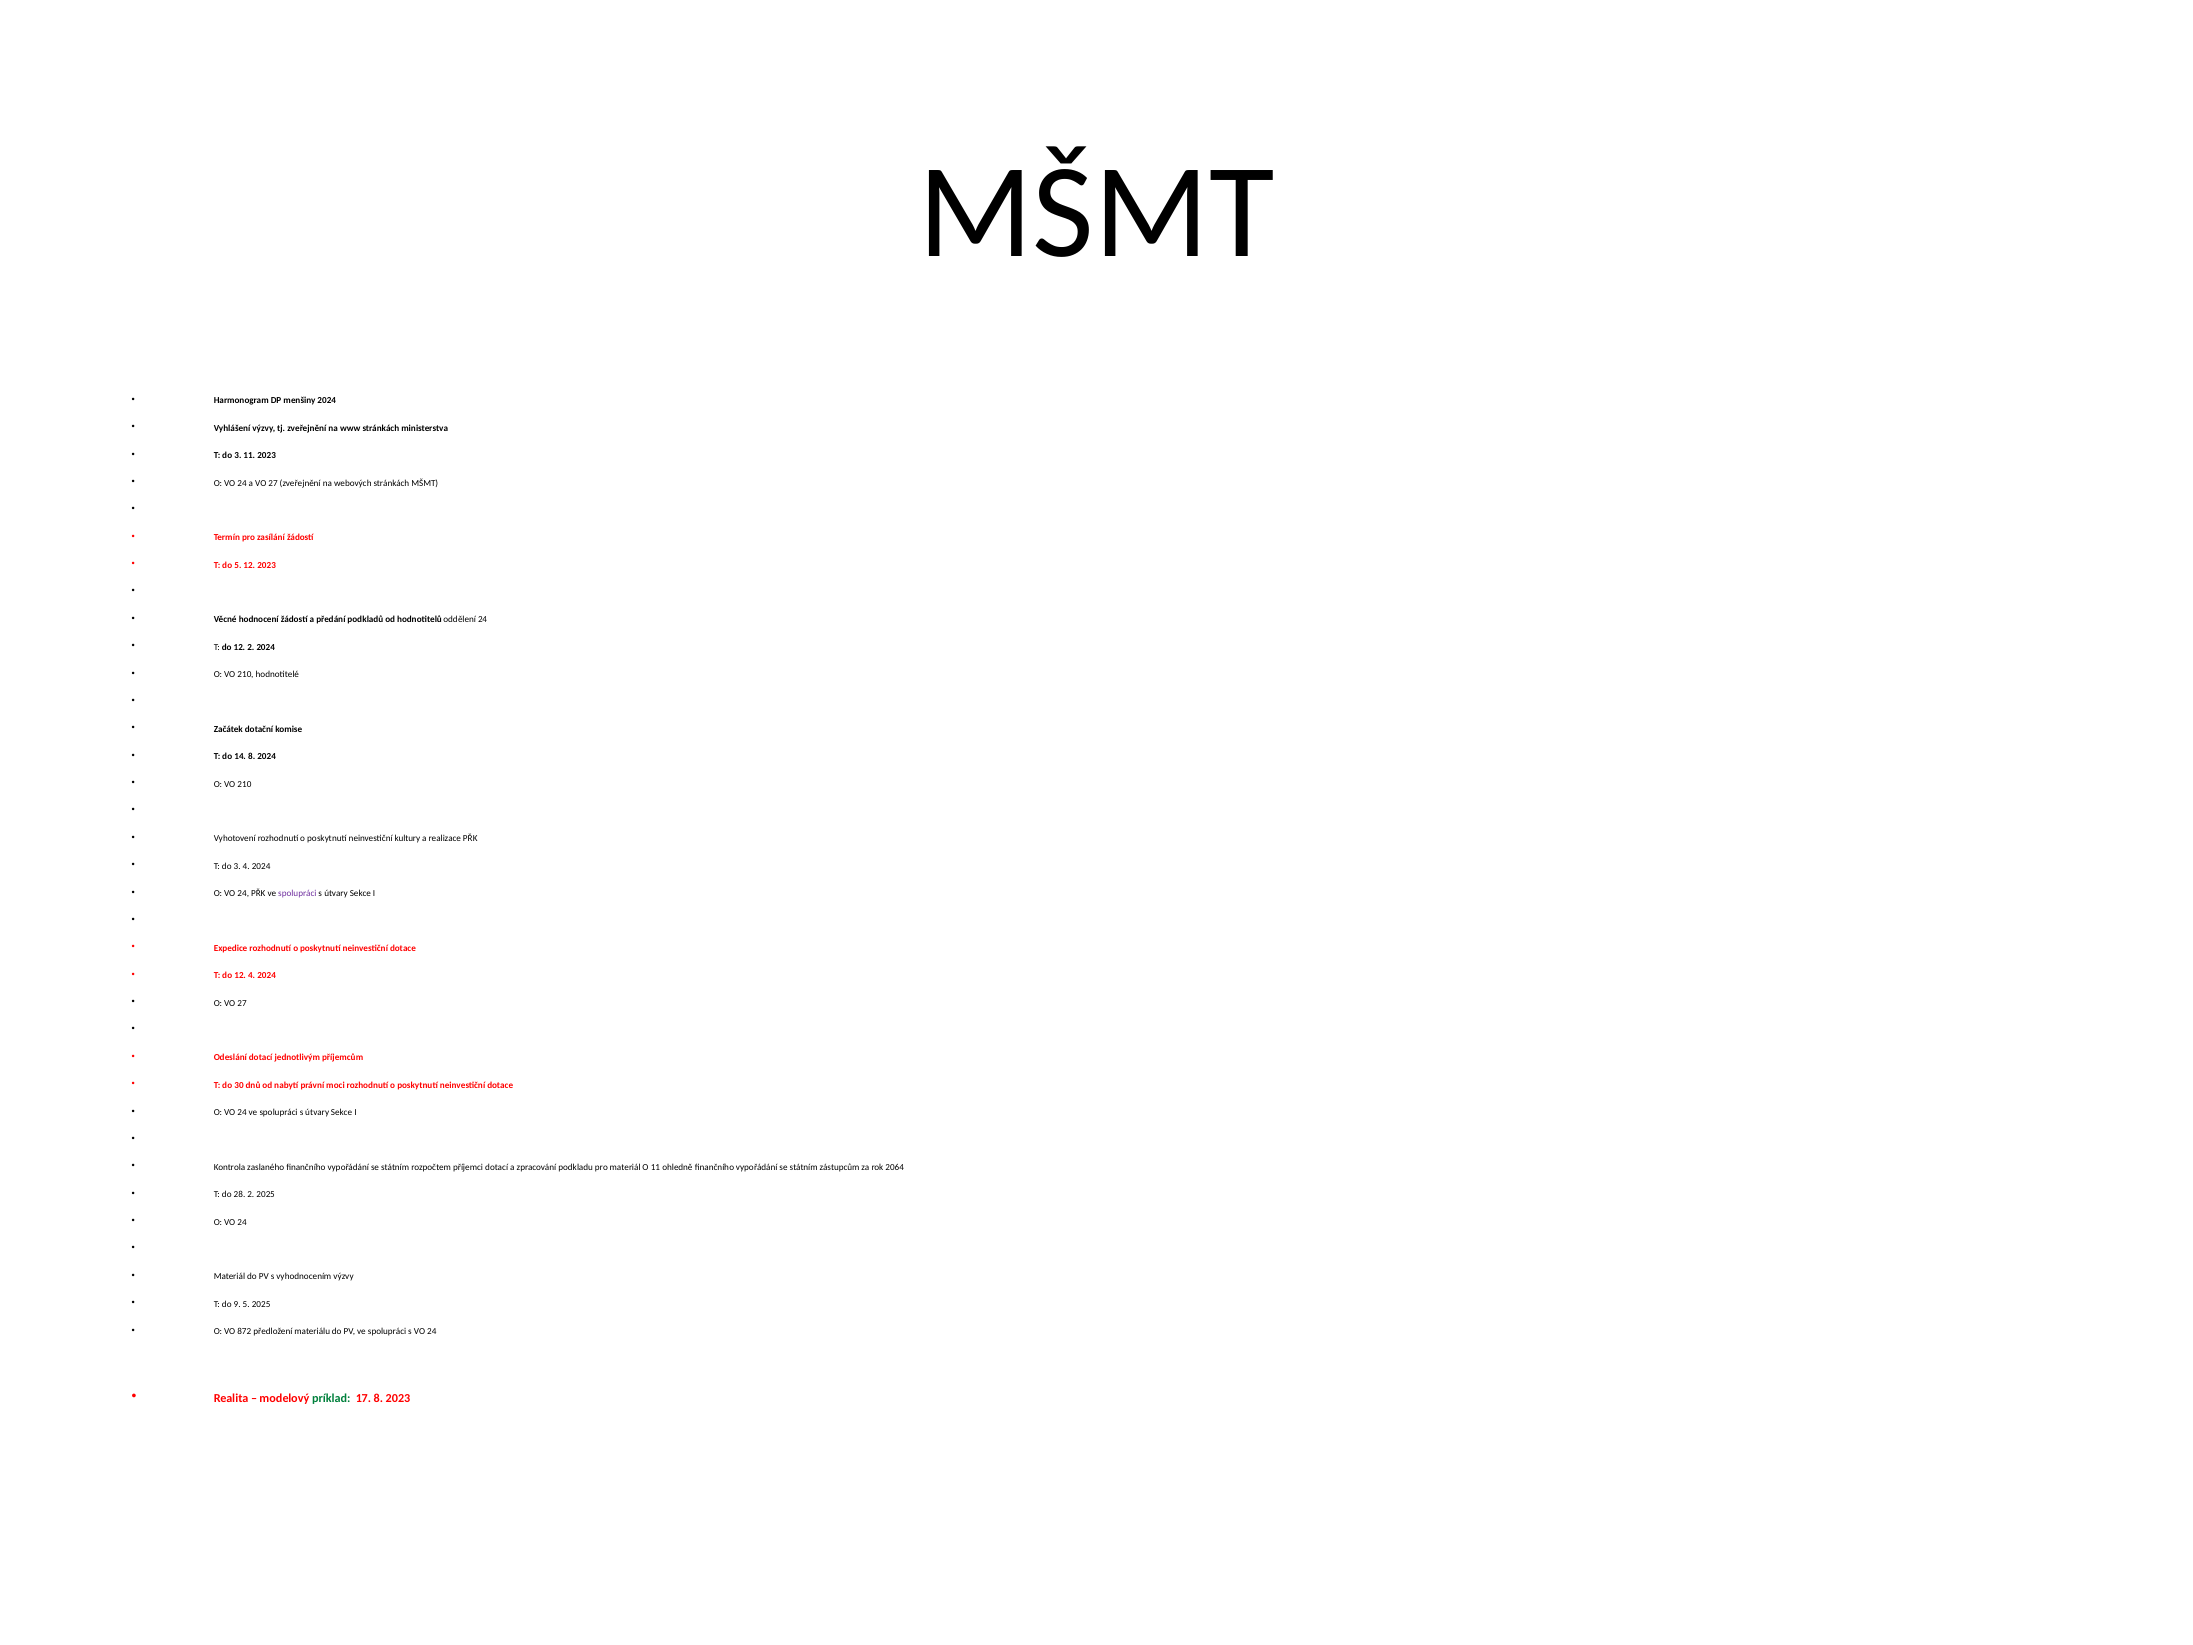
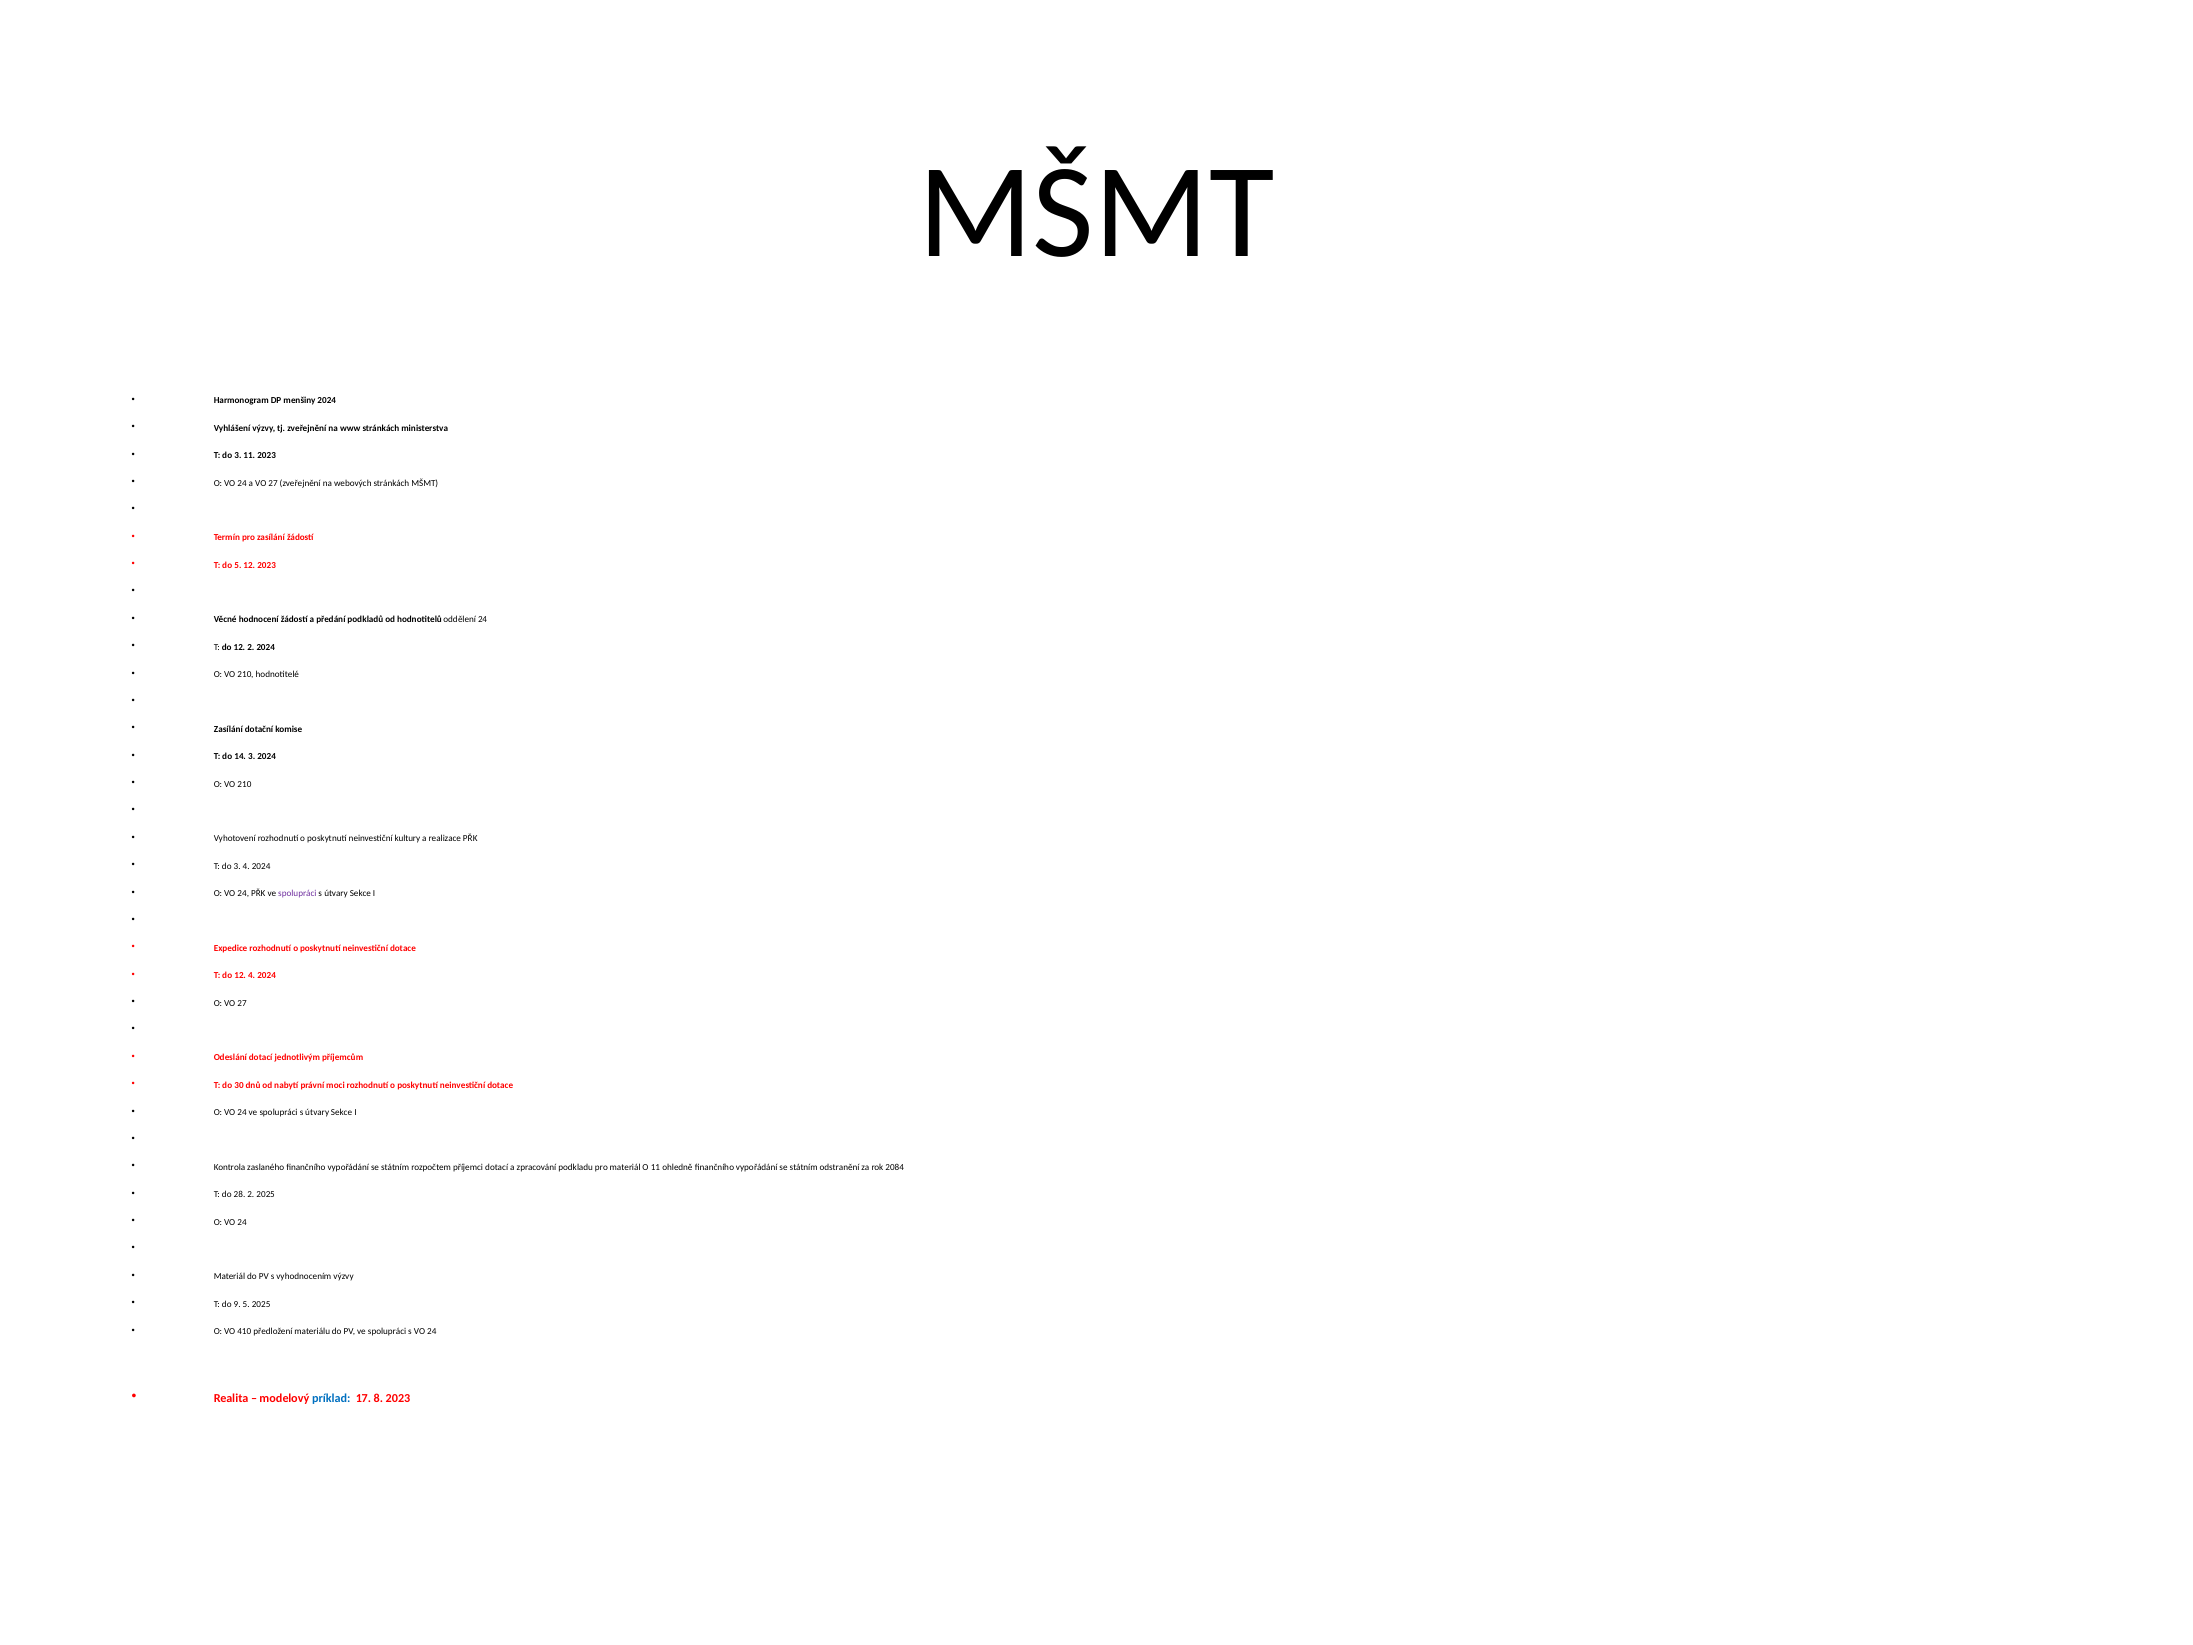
Začátek at (228, 729): Začátek -> Zasílání
14 8: 8 -> 3
zástupcům: zástupcům -> odstranění
2064: 2064 -> 2084
872: 872 -> 410
príklad colour: green -> blue
